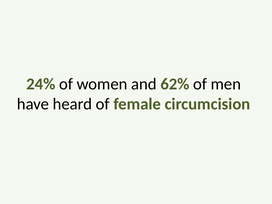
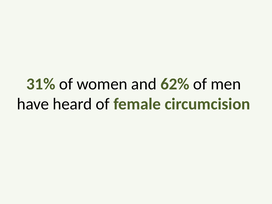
24%: 24% -> 31%
